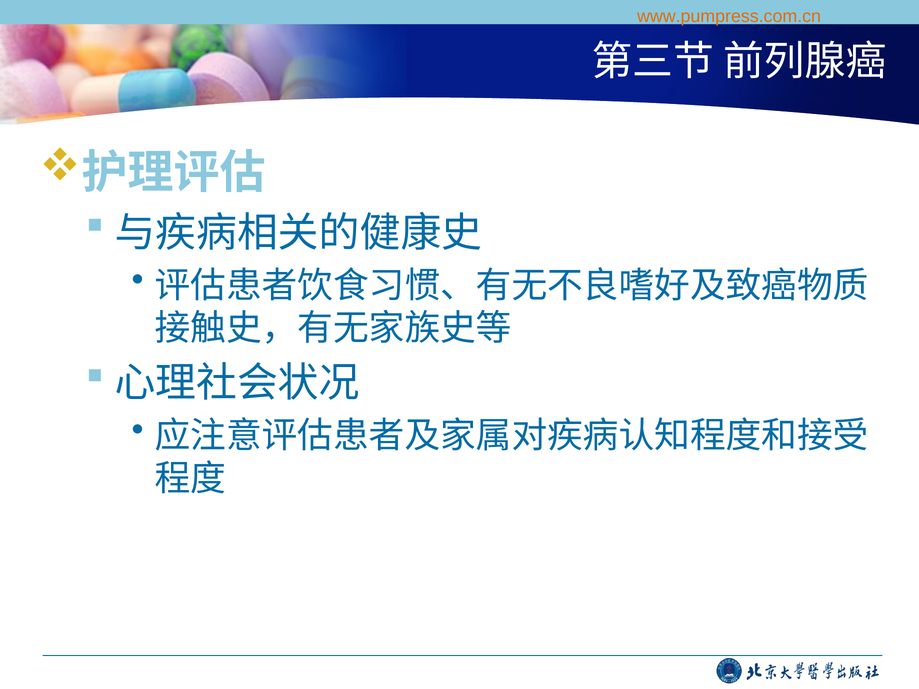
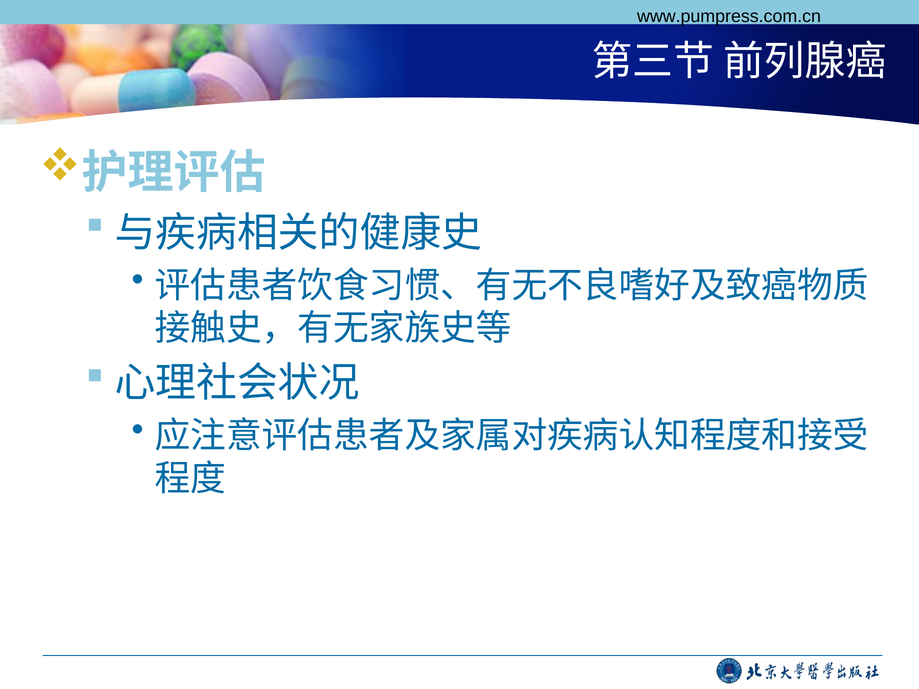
www.pumpress.com.cn colour: orange -> black
